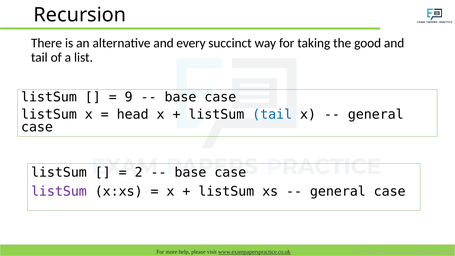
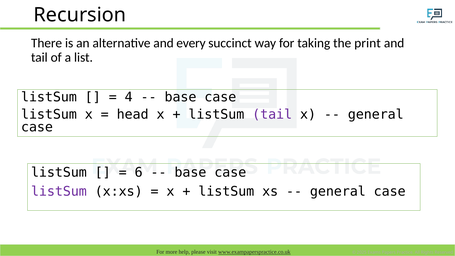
good: good -> print
9: 9 -> 4
tail at (272, 114) colour: blue -> purple
2: 2 -> 6
